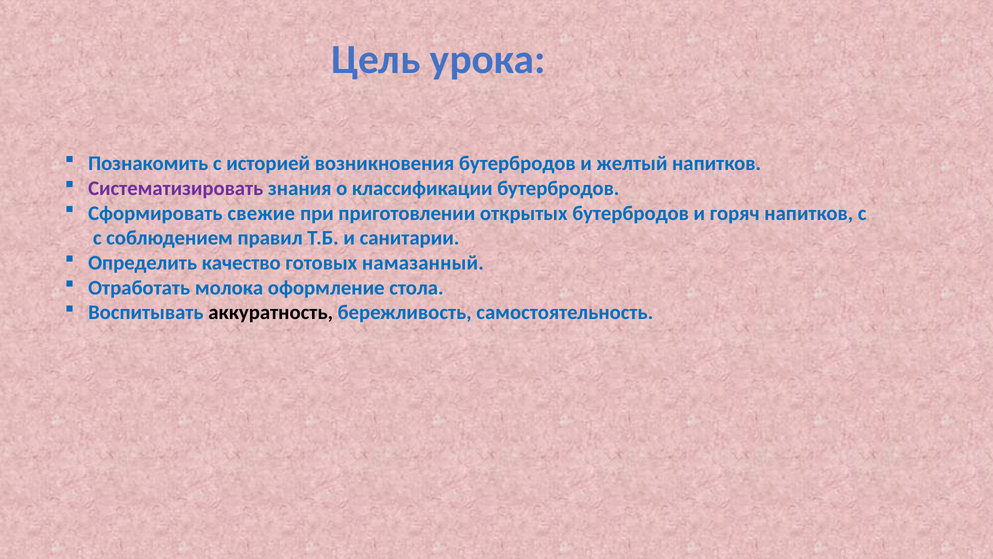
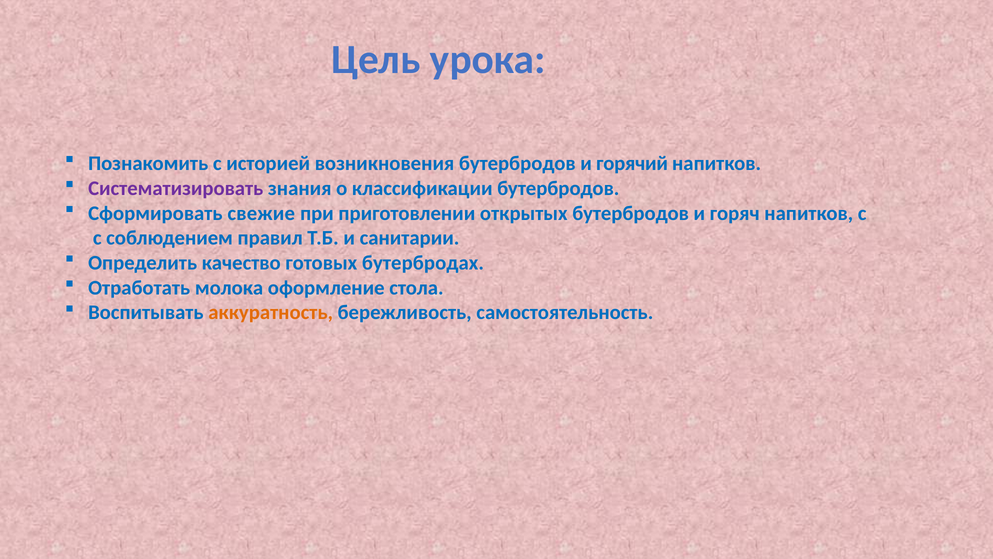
желтый: желтый -> горячий
намазанный: намазанный -> бутербродах
аккуратность colour: black -> orange
